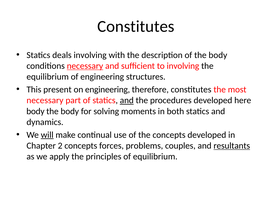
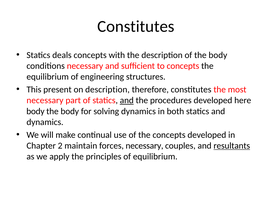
deals involving: involving -> concepts
necessary at (85, 66) underline: present -> none
to involving: involving -> concepts
on engineering: engineering -> description
solving moments: moments -> dynamics
will underline: present -> none
2 concepts: concepts -> maintain
forces problems: problems -> necessary
